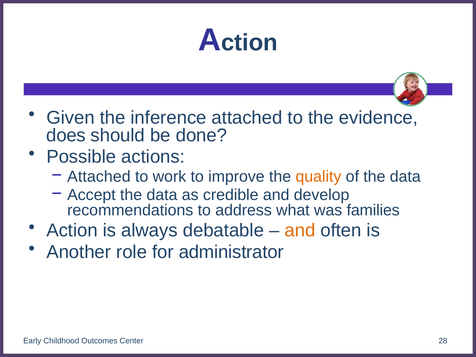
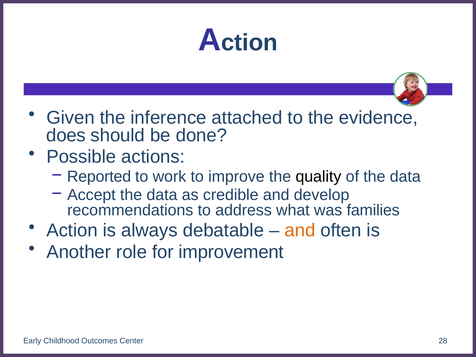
Attached at (99, 177): Attached -> Reported
quality colour: orange -> black
administrator: administrator -> improvement
